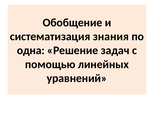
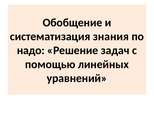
одна: одна -> надо
